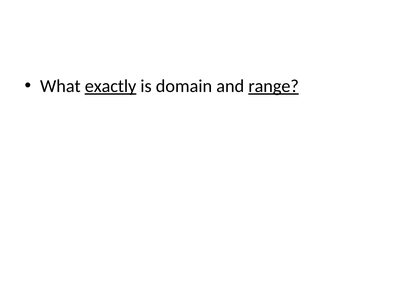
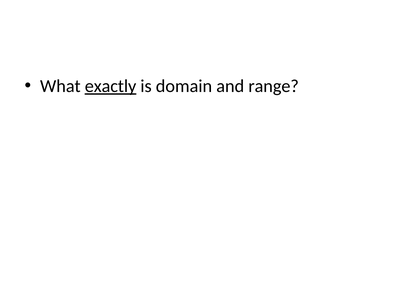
range underline: present -> none
